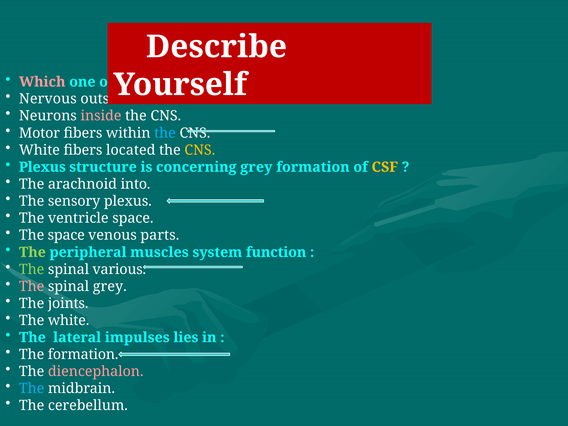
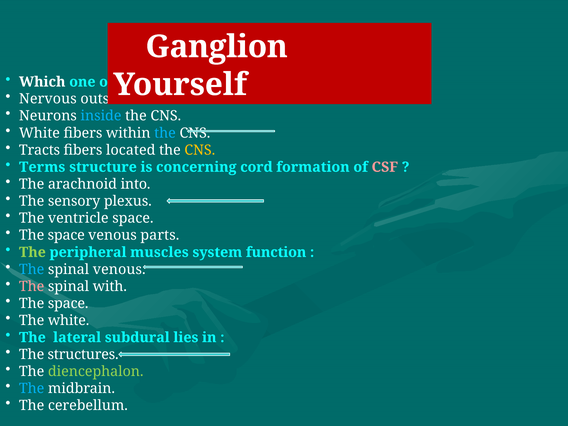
Describe: Describe -> Ganglion
Which colour: pink -> white
inside colour: pink -> light blue
Motor at (39, 133): Motor -> White
White at (39, 150): White -> Tracts
Plexus at (42, 167): Plexus -> Terms
concerning grey: grey -> cord
CSF colour: yellow -> pink
The at (32, 269) colour: light green -> light blue
spinal various: various -> venous
spinal grey: grey -> with
joints at (68, 303): joints -> space
impulses: impulses -> subdural
The formation: formation -> structures
diencephalon colour: pink -> light green
